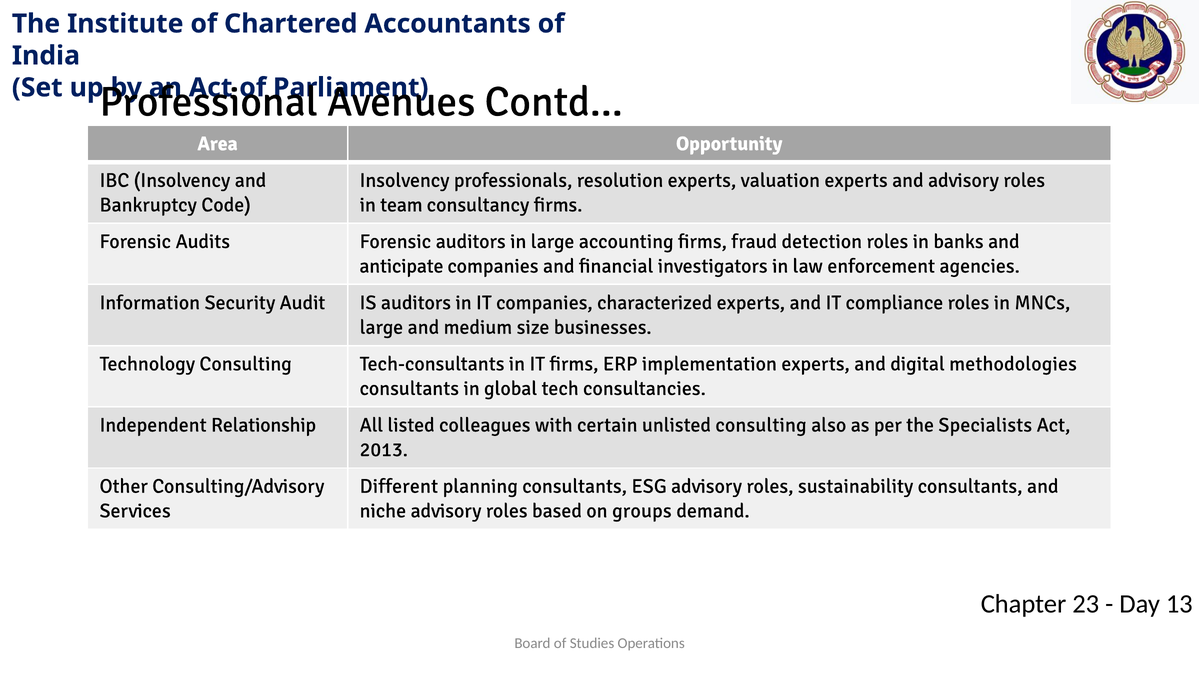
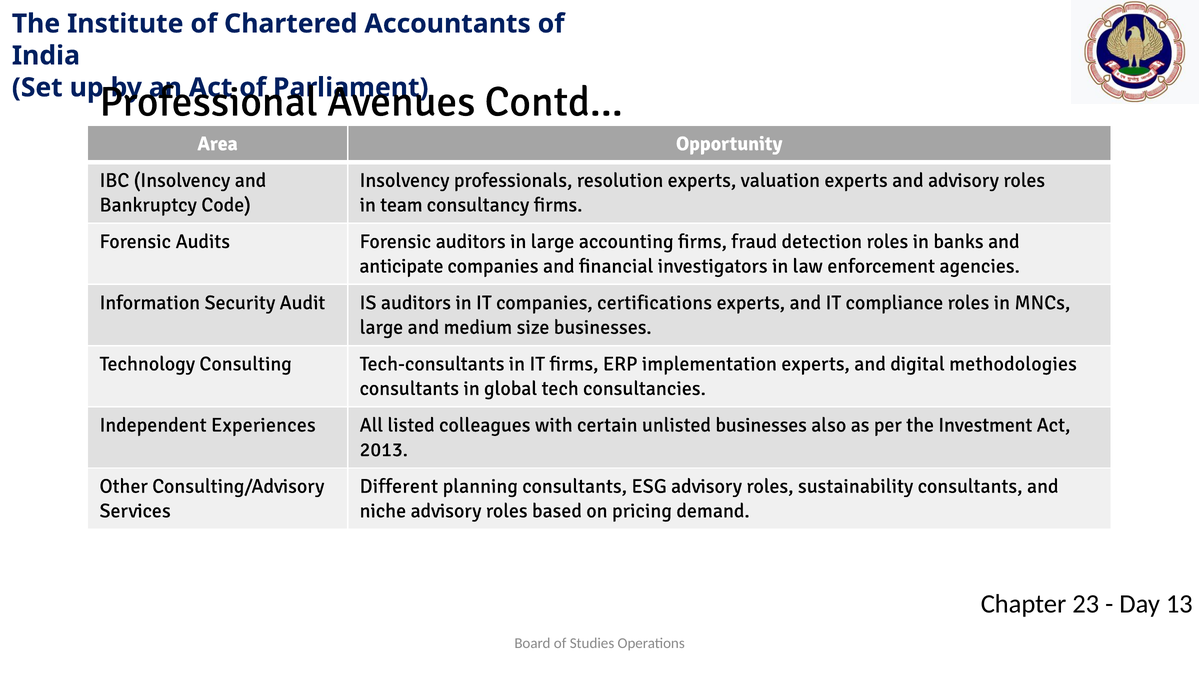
characterized: characterized -> certifications
Relationship: Relationship -> Experiences
unlisted consulting: consulting -> businesses
Specialists: Specialists -> Investment
groups: groups -> pricing
